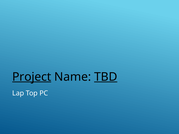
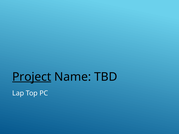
TBD underline: present -> none
